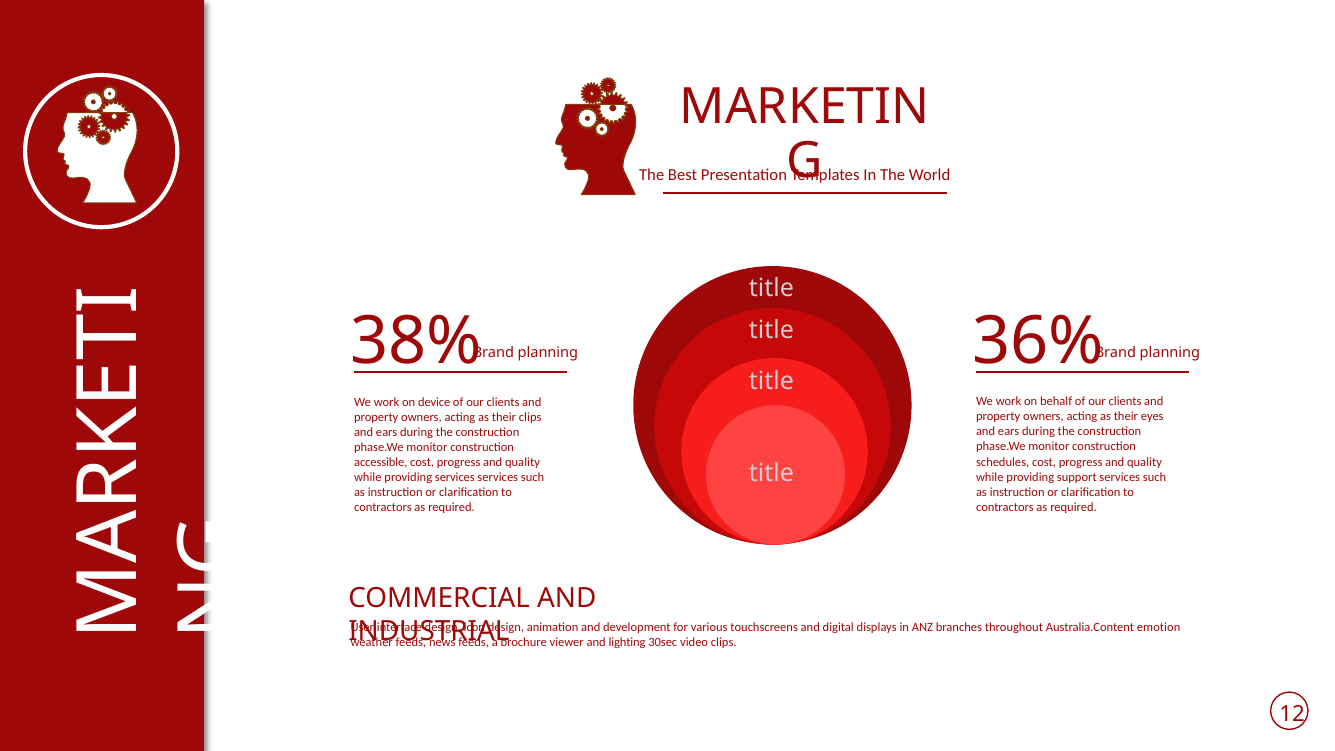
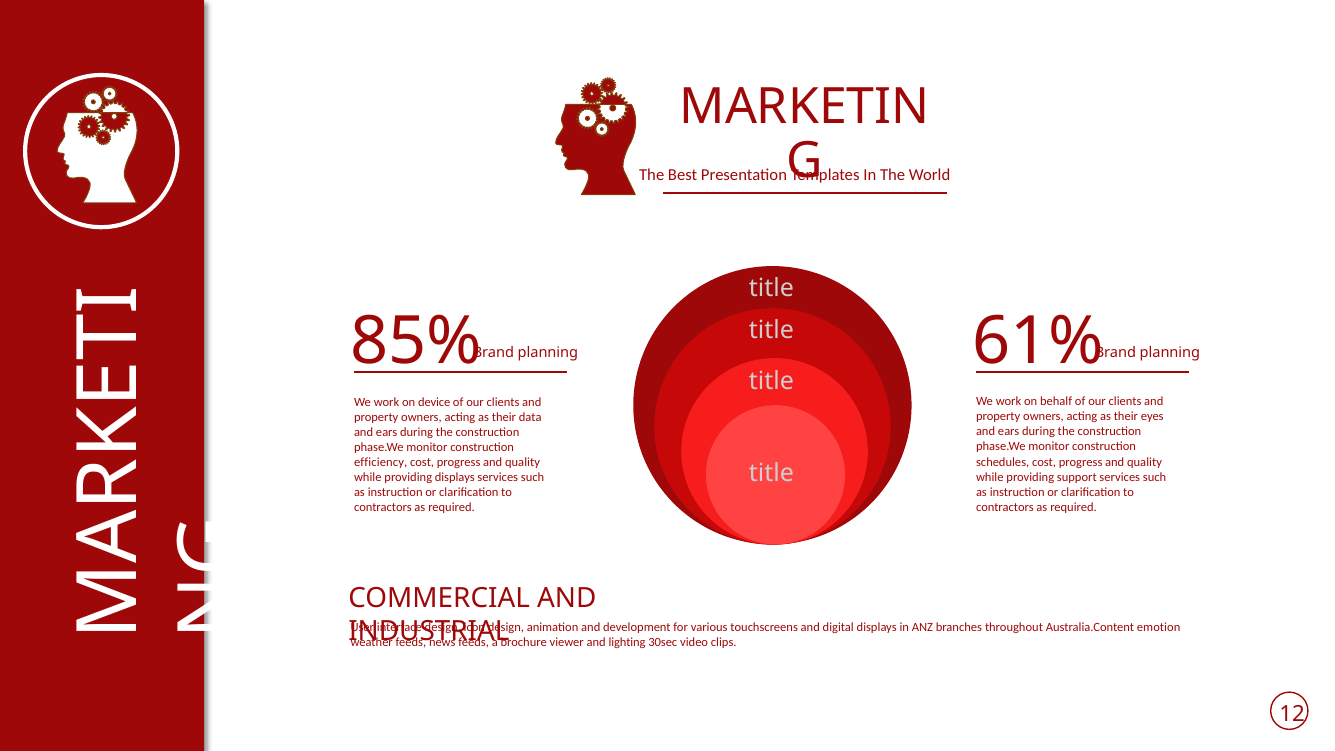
38%: 38% -> 85%
36%: 36% -> 61%
their clips: clips -> data
accessible: accessible -> efficiency
providing services: services -> displays
